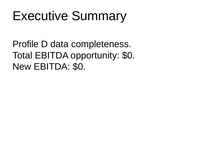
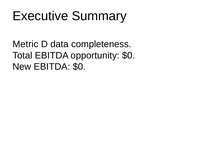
Profile: Profile -> Metric
